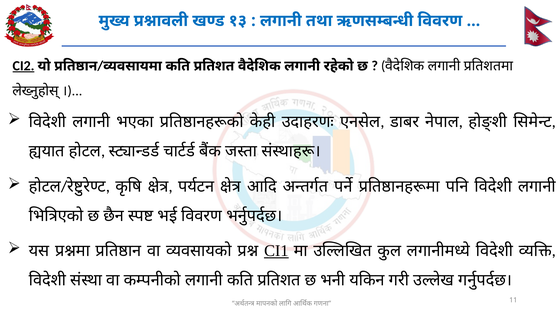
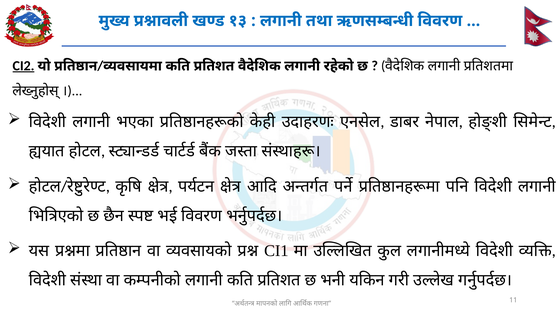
CI1 underline: present -> none
